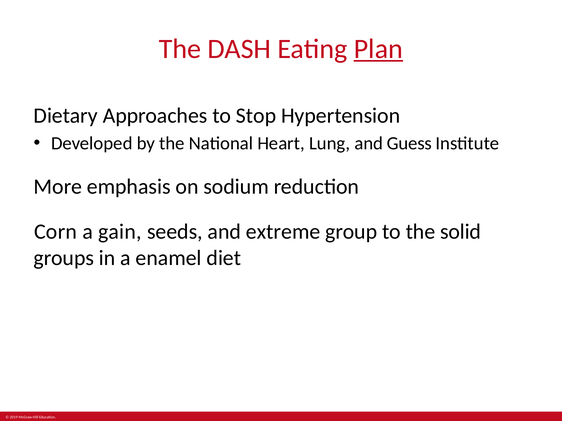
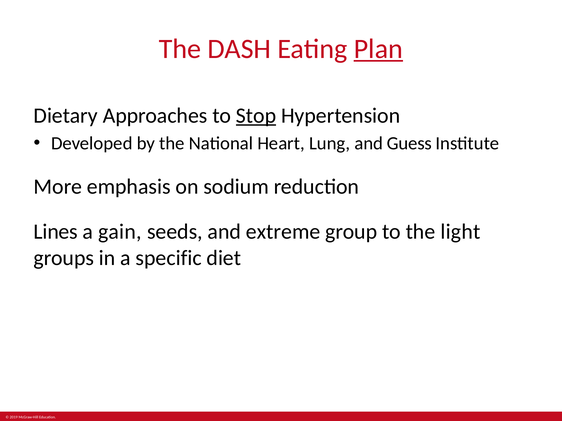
Stop underline: none -> present
Corn: Corn -> Lines
solid: solid -> light
enamel: enamel -> specific
